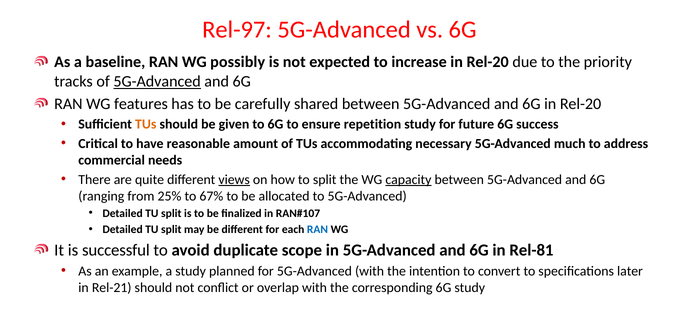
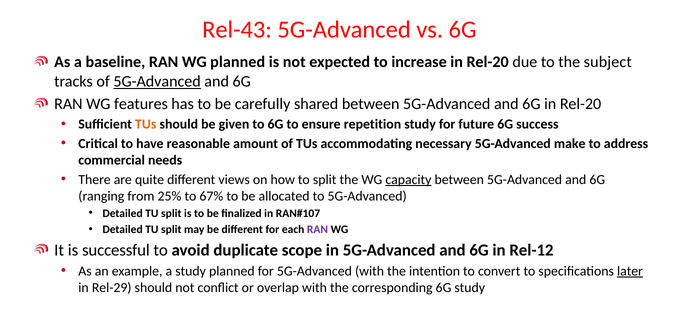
Rel-97: Rel-97 -> Rel-43
WG possibly: possibly -> planned
priority: priority -> subject
much: much -> make
views underline: present -> none
RAN at (317, 230) colour: blue -> purple
Rel-81: Rel-81 -> Rel-12
later underline: none -> present
Rel-21: Rel-21 -> Rel-29
